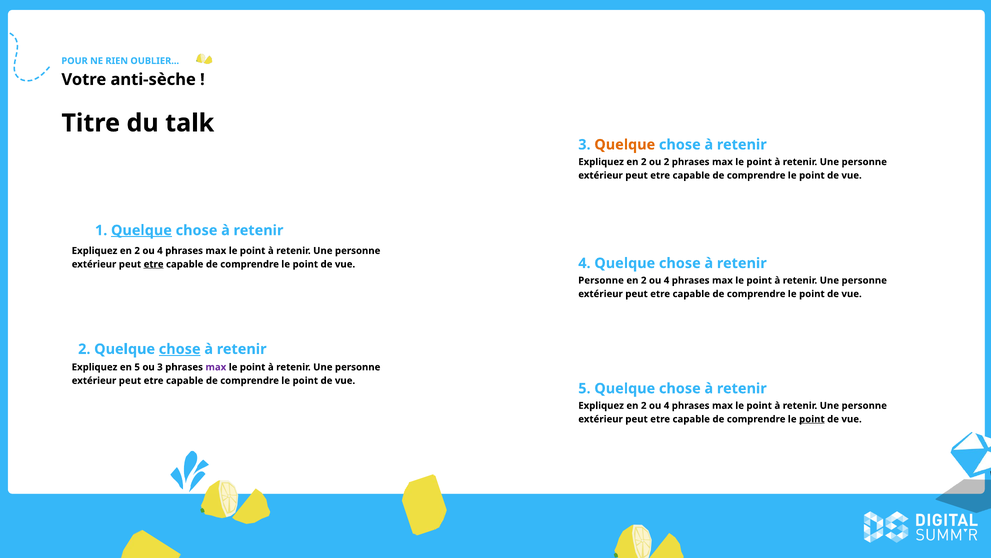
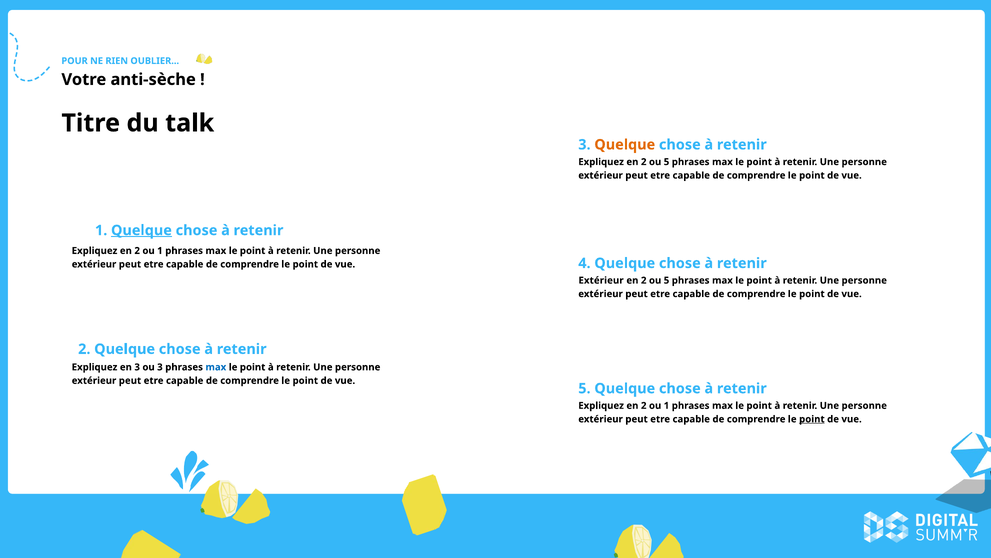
2 at (667, 162): 2 -> 5
4 at (160, 251): 4 -> 1
etre at (154, 264) underline: present -> none
Personne at (601, 280): Personne -> Extérieur
4 at (667, 280): 4 -> 5
chose at (180, 349) underline: present -> none
en 5: 5 -> 3
max at (216, 367) colour: purple -> blue
4 at (667, 405): 4 -> 1
